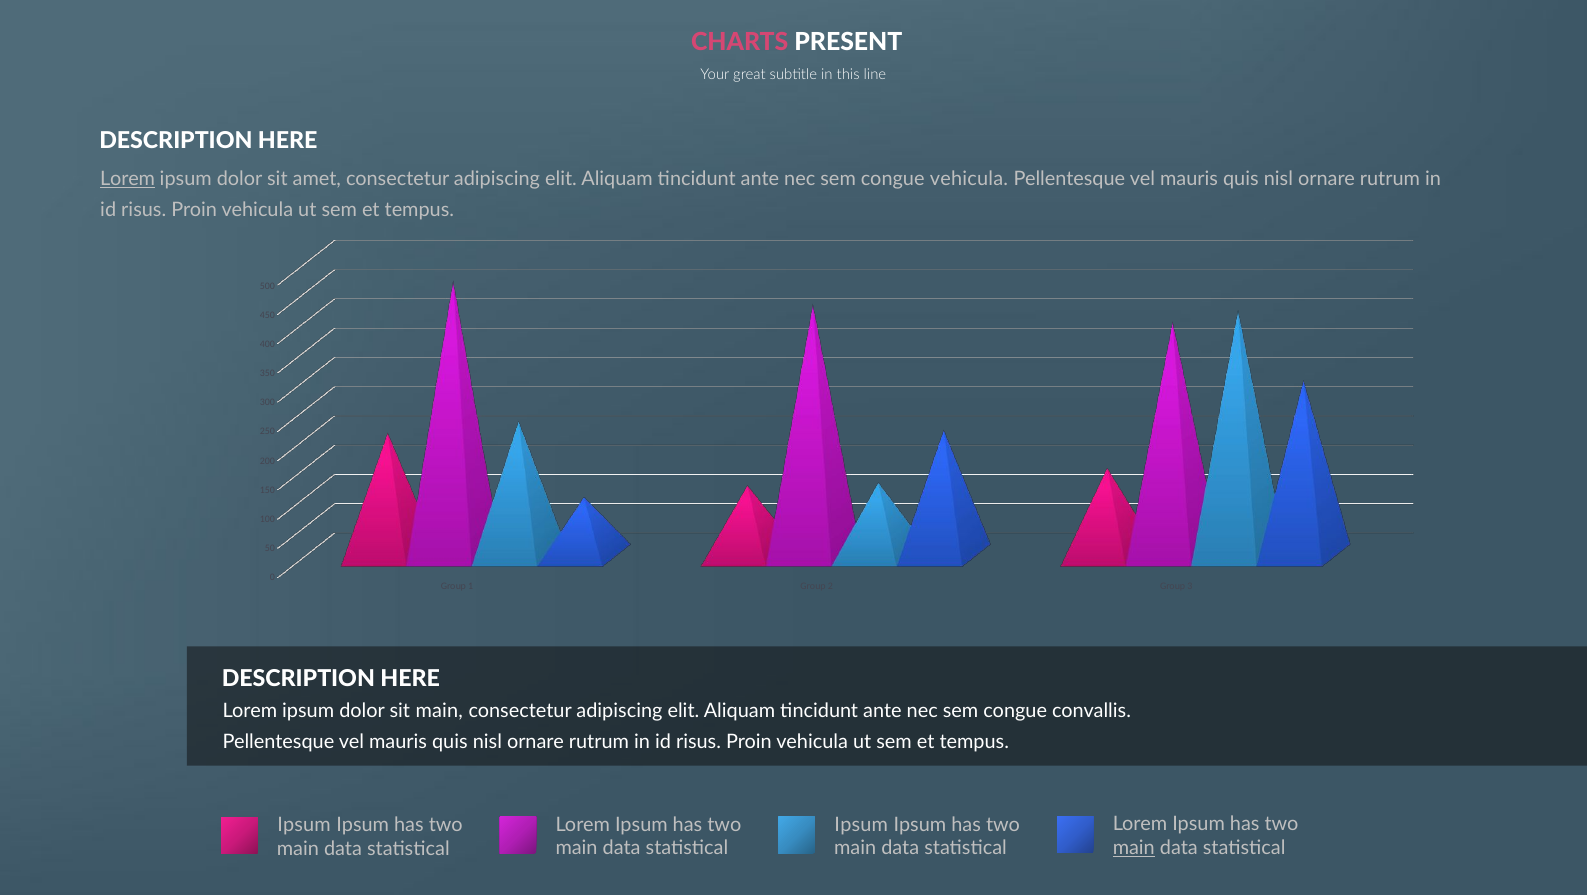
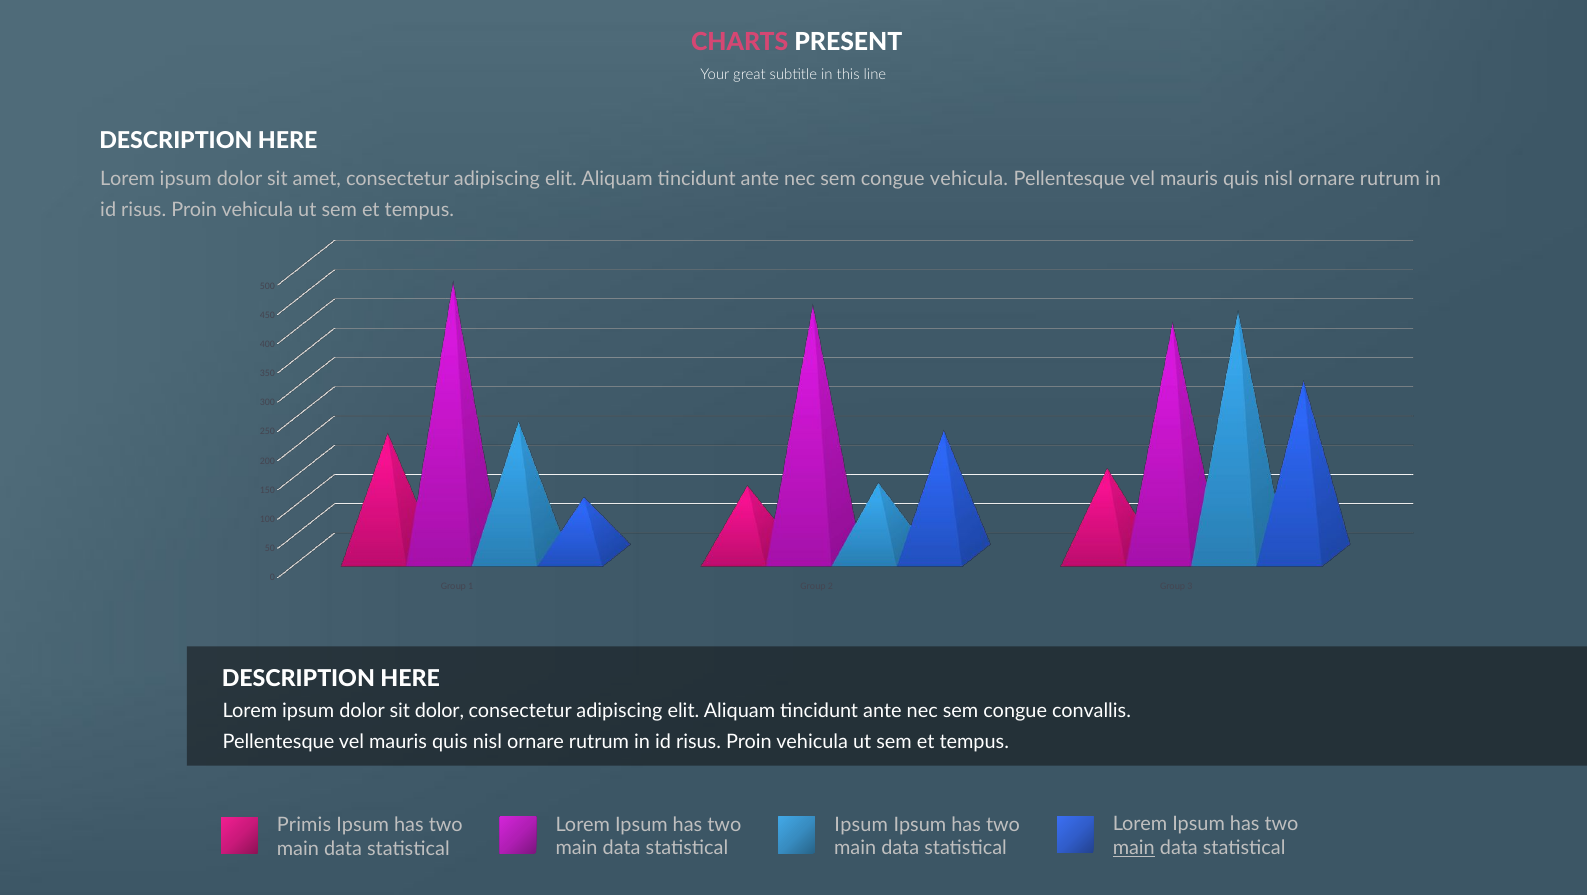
Lorem at (128, 179) underline: present -> none
sit main: main -> dolor
Ipsum at (304, 825): Ipsum -> Primis
